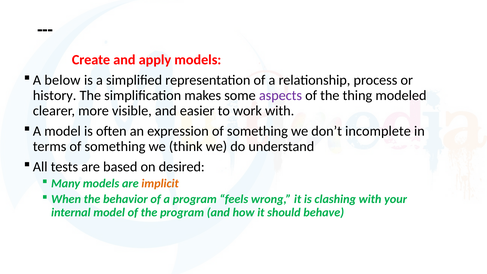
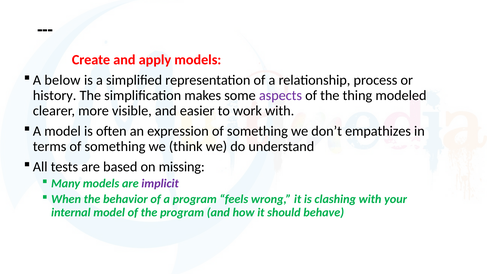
incomplete: incomplete -> empathizes
desired: desired -> missing
implicit colour: orange -> purple
